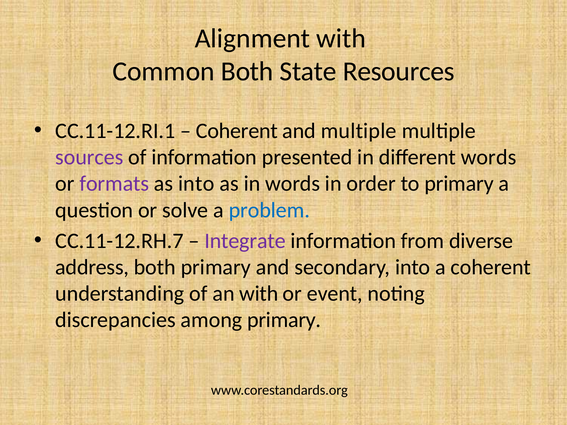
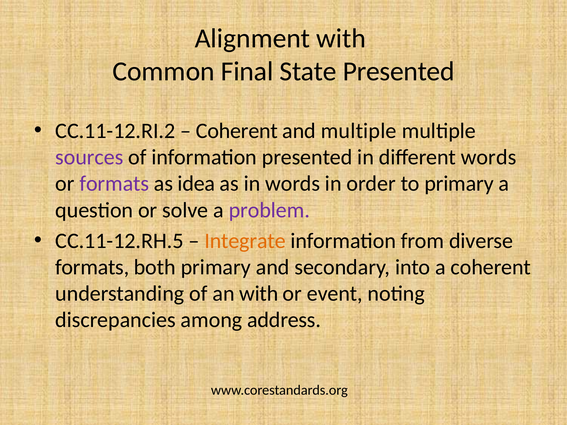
Common Both: Both -> Final
State Resources: Resources -> Presented
CC.11-12.RI.1: CC.11-12.RI.1 -> CC.11-12.RI.2
as into: into -> idea
problem colour: blue -> purple
CC.11-12.RH.7: CC.11-12.RH.7 -> CC.11-12.RH.5
Integrate colour: purple -> orange
address at (92, 267): address -> formats
among primary: primary -> address
